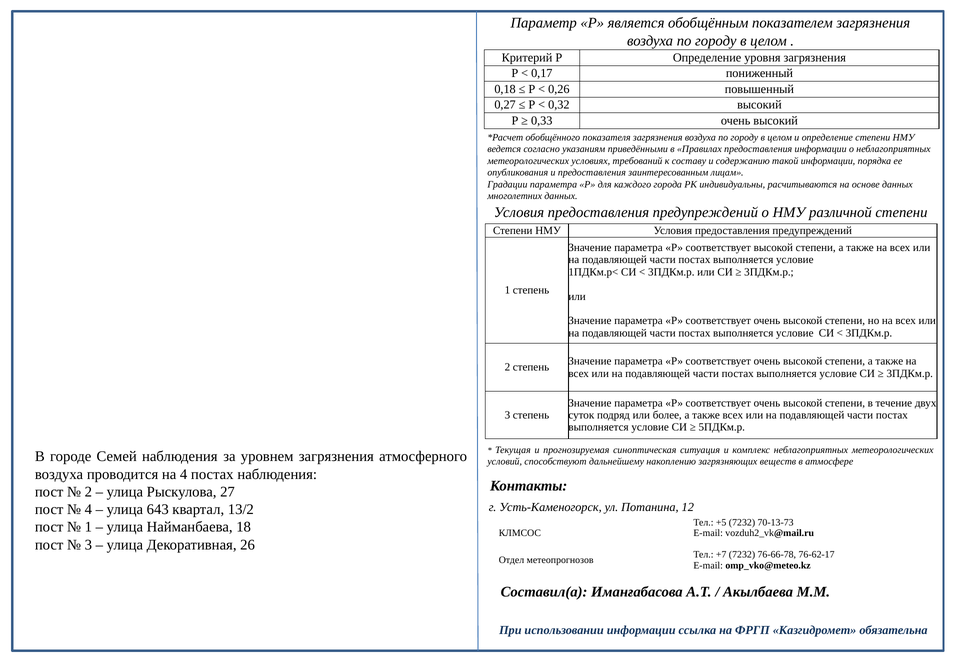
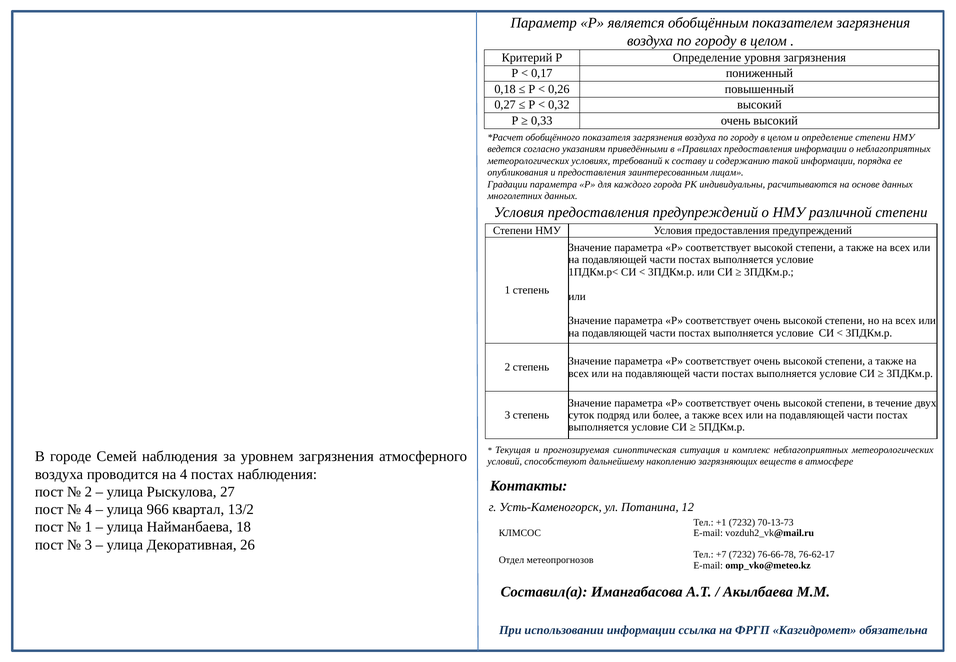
643: 643 -> 966
+5: +5 -> +1
